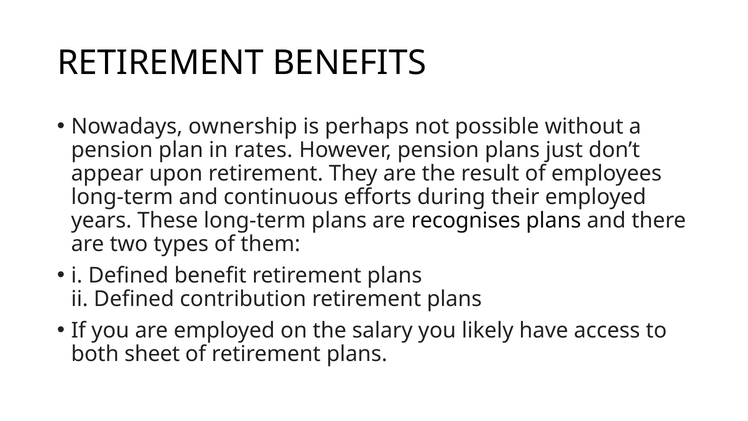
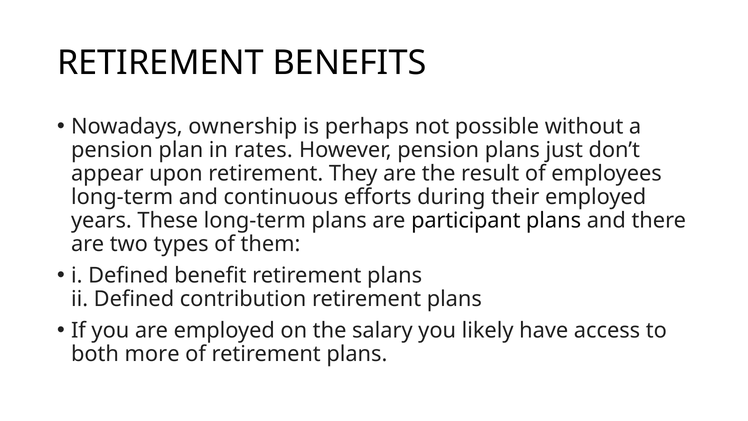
recognises: recognises -> participant
sheet: sheet -> more
